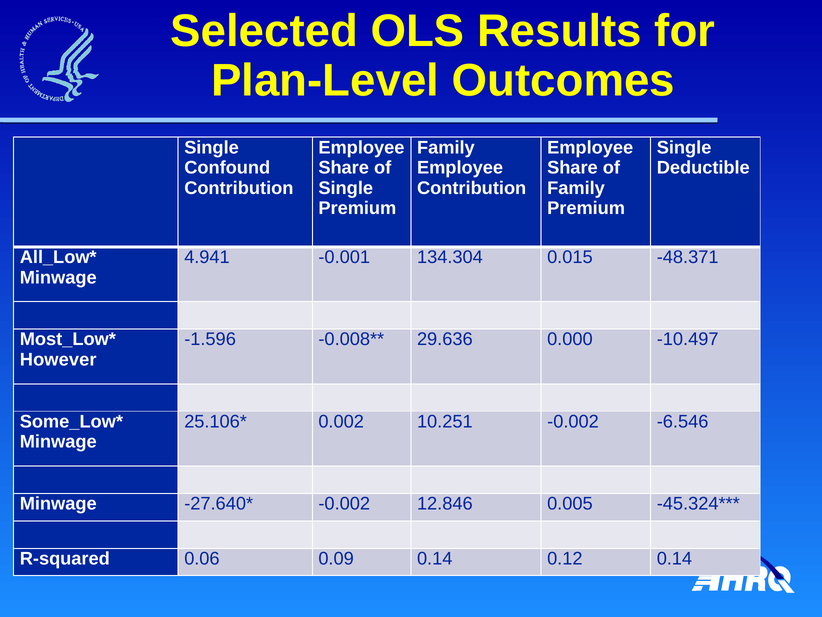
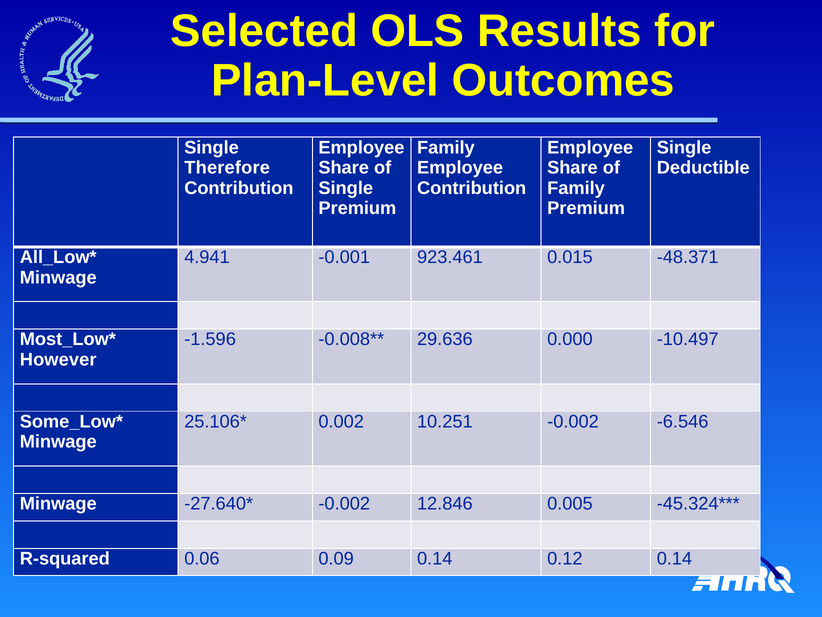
Confound: Confound -> Therefore
134.304: 134.304 -> 923.461
